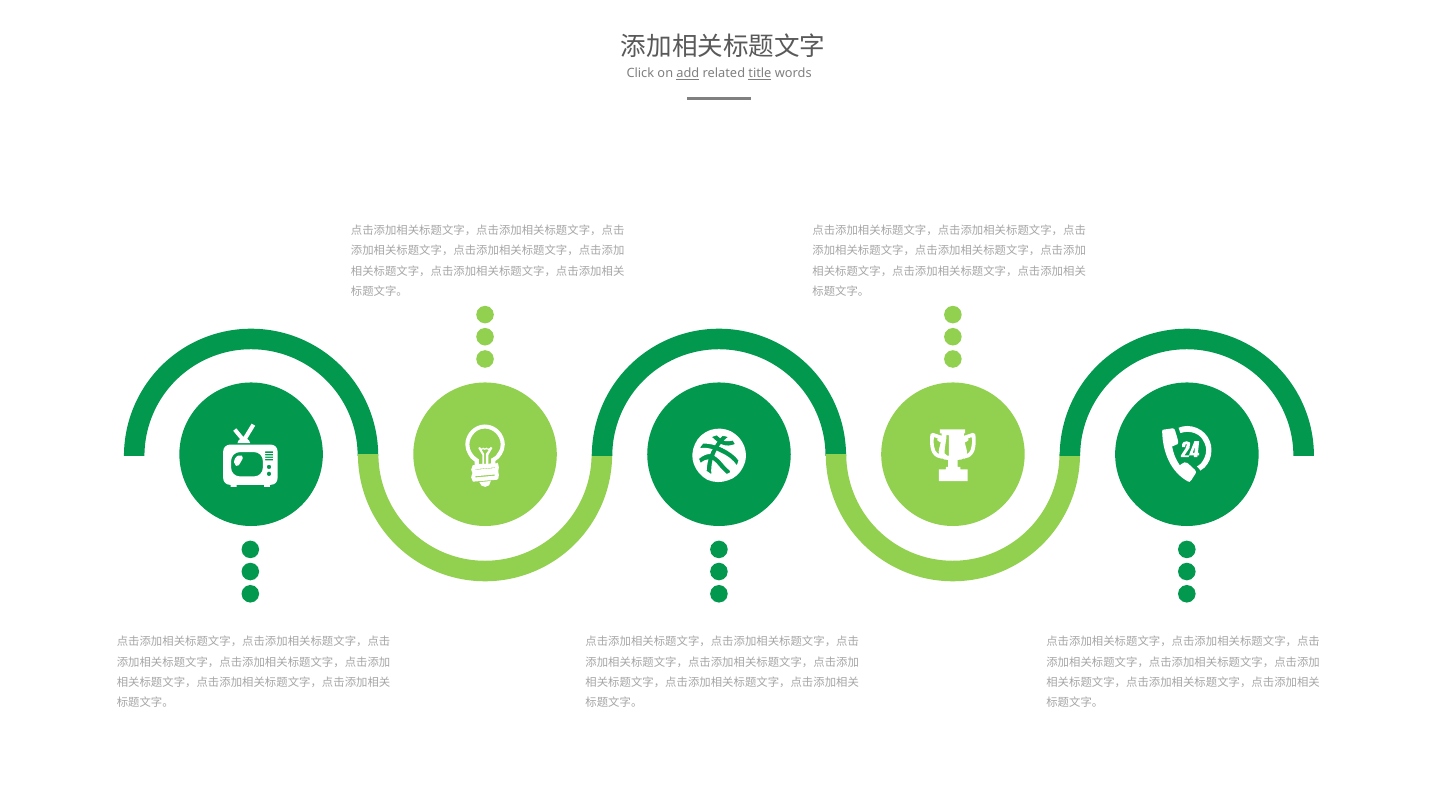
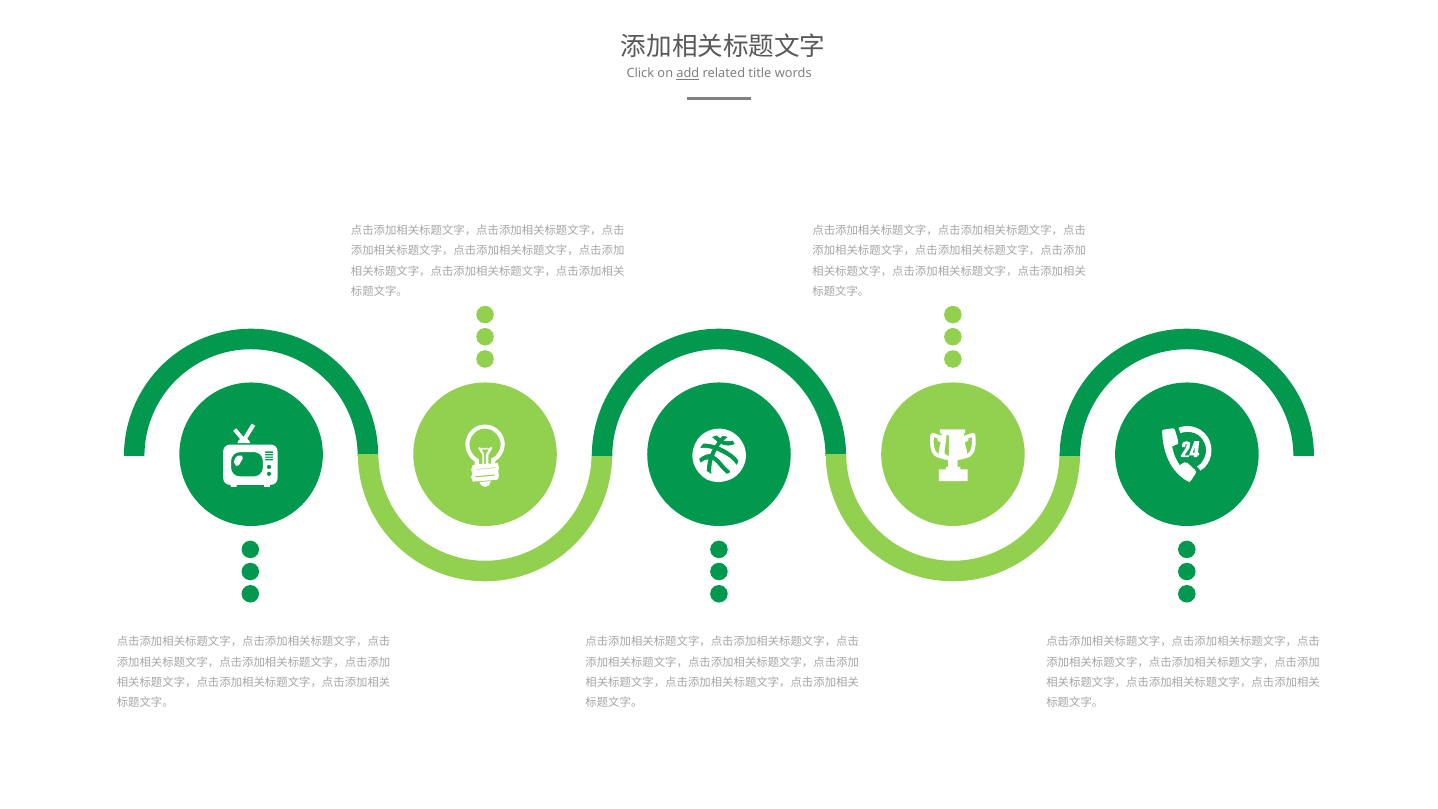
title underline: present -> none
